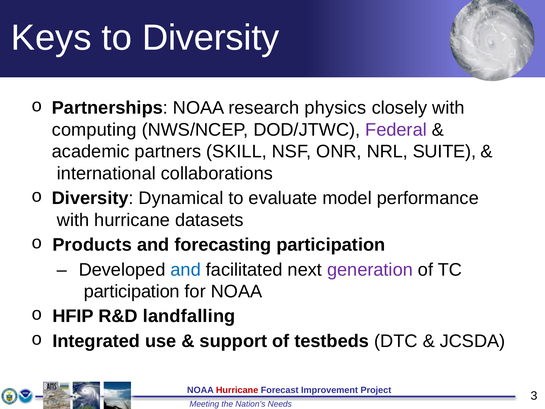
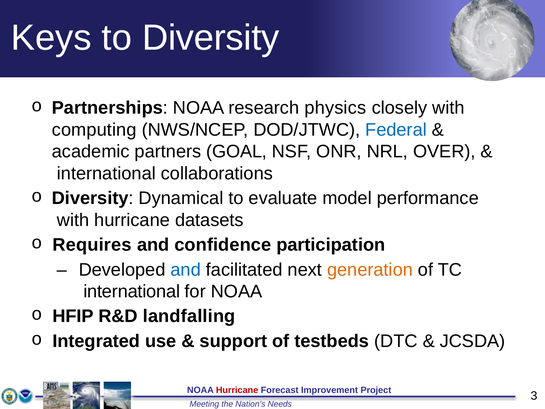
Federal colour: purple -> blue
SKILL: SKILL -> GOAL
SUITE: SUITE -> OVER
Products: Products -> Requires
forecasting: forecasting -> confidence
generation colour: purple -> orange
participation at (132, 291): participation -> international
